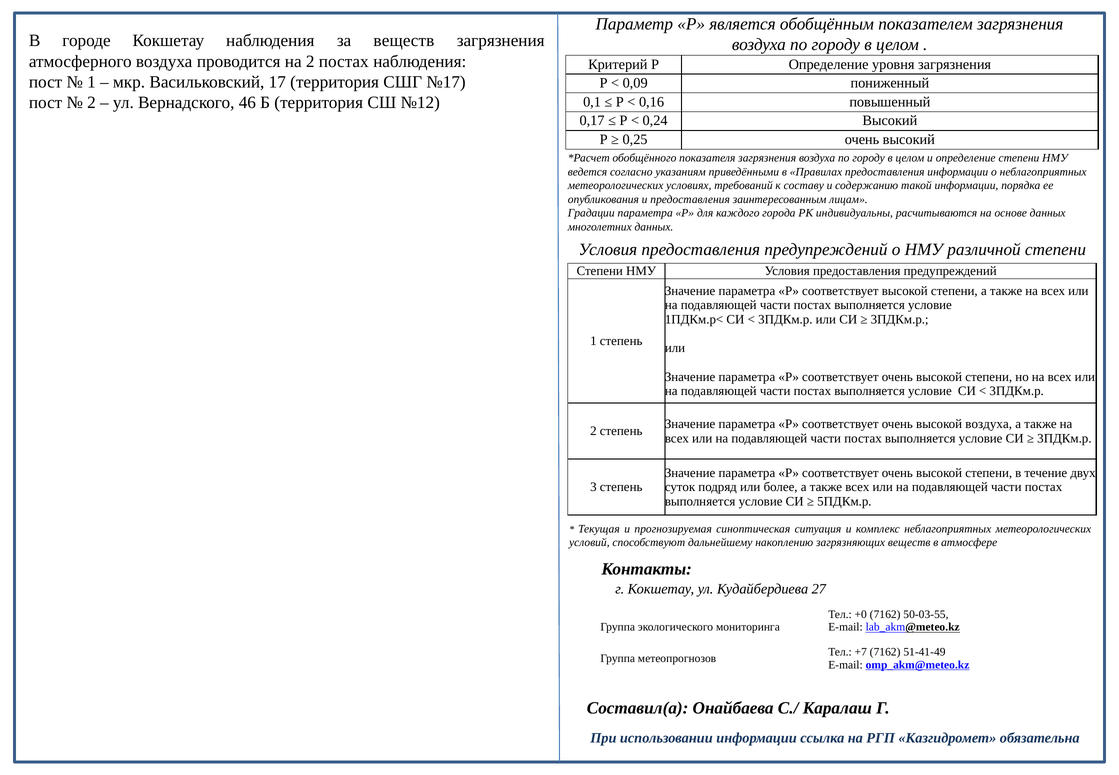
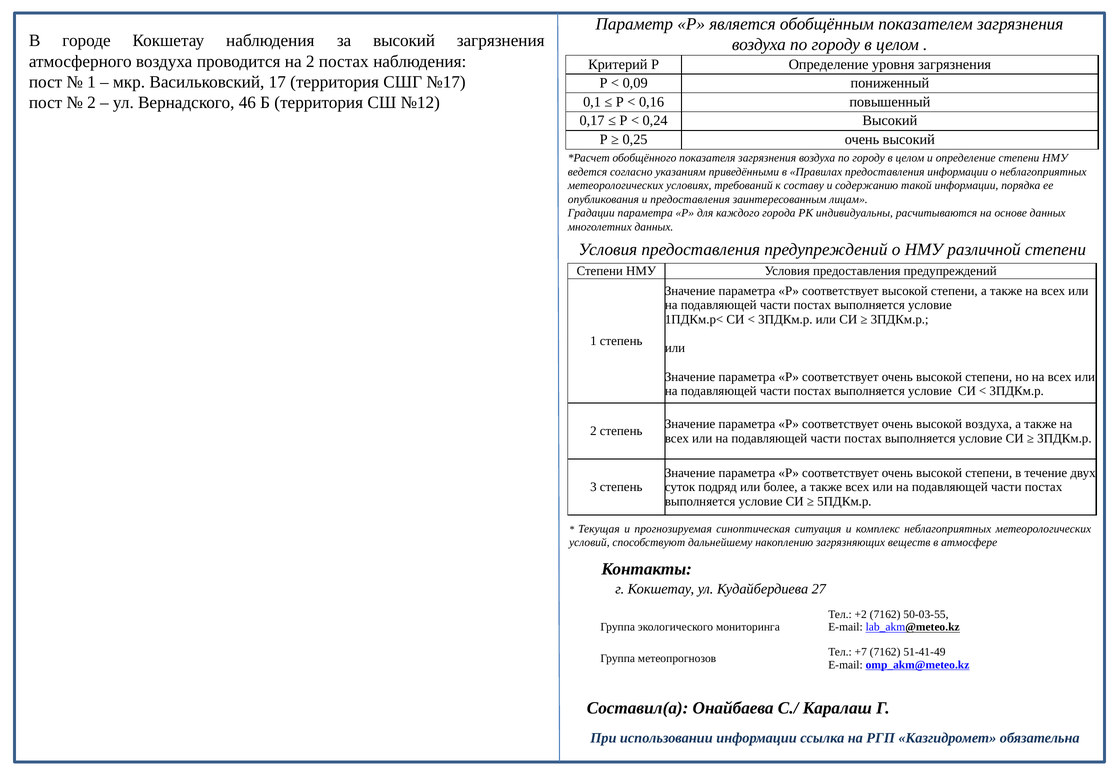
за веществ: веществ -> высокий
+0: +0 -> +2
